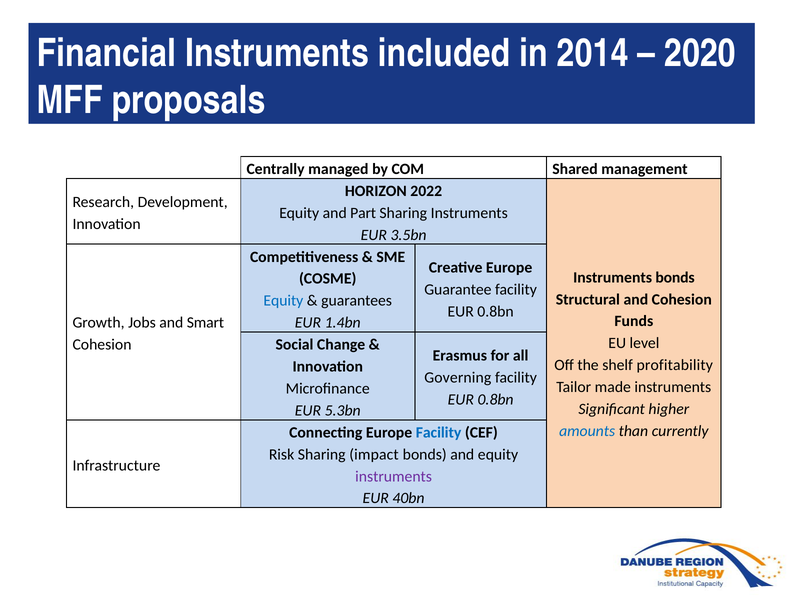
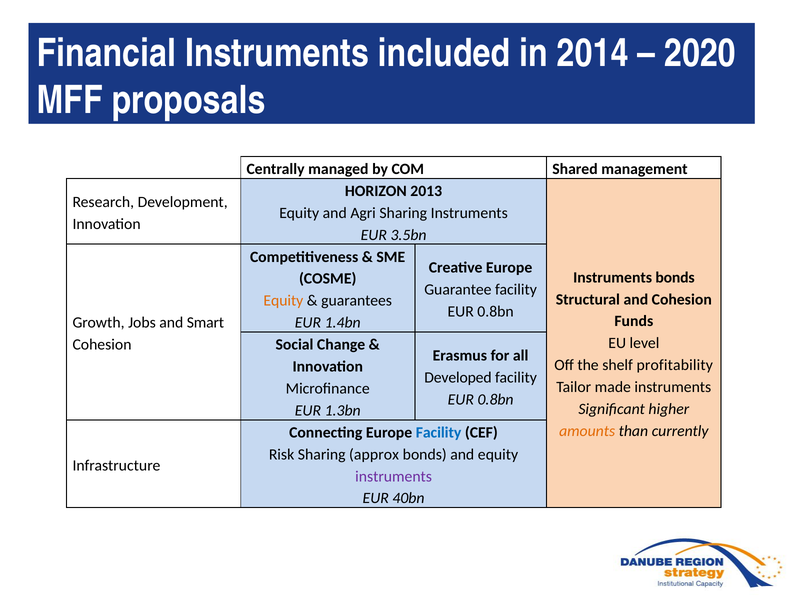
2022: 2022 -> 2013
Part: Part -> Agri
Equity at (283, 301) colour: blue -> orange
Governing: Governing -> Developed
5.3bn: 5.3bn -> 1.3bn
amounts colour: blue -> orange
impact: impact -> approx
